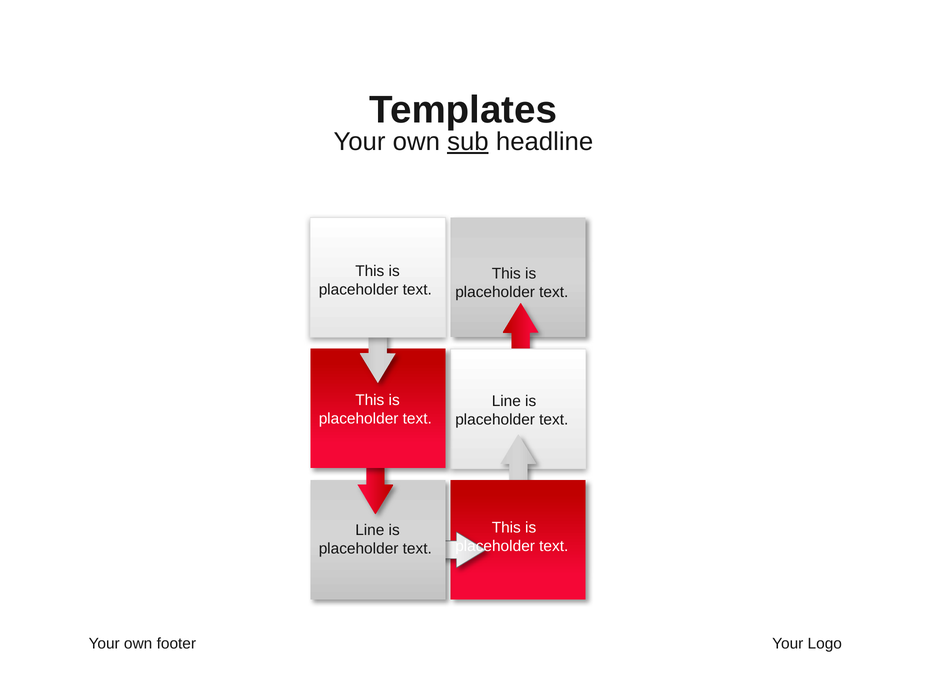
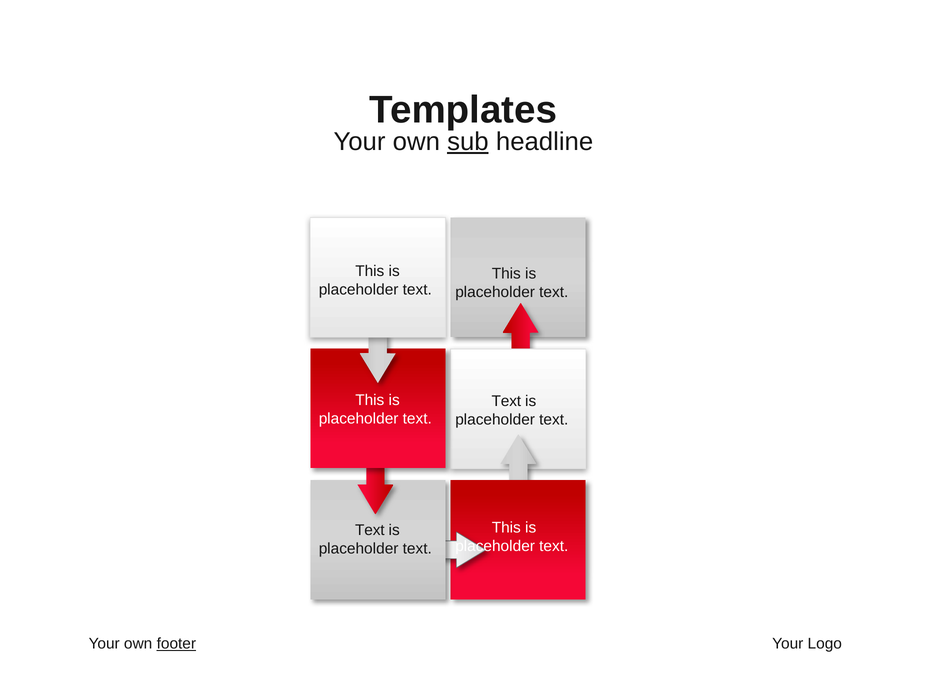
Line at (506, 401): Line -> Text
Line at (370, 530): Line -> Text
footer underline: none -> present
